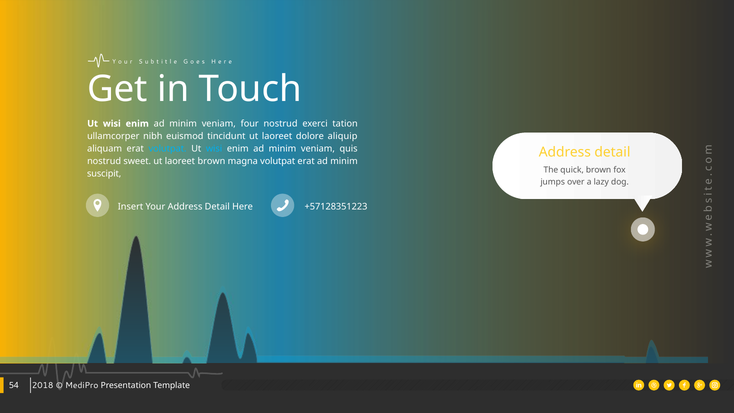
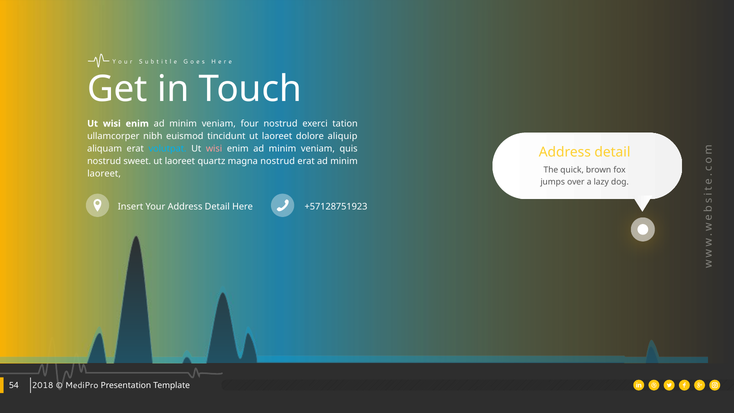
wisi at (214, 149) colour: light blue -> pink
laoreet brown: brown -> quartz
magna volutpat: volutpat -> nostrud
suscipit at (104, 174): suscipit -> laoreet
+57128351223: +57128351223 -> +57128751923
